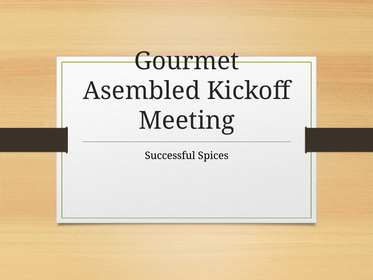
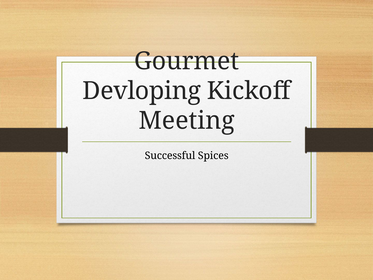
Asembled: Asembled -> Devloping
